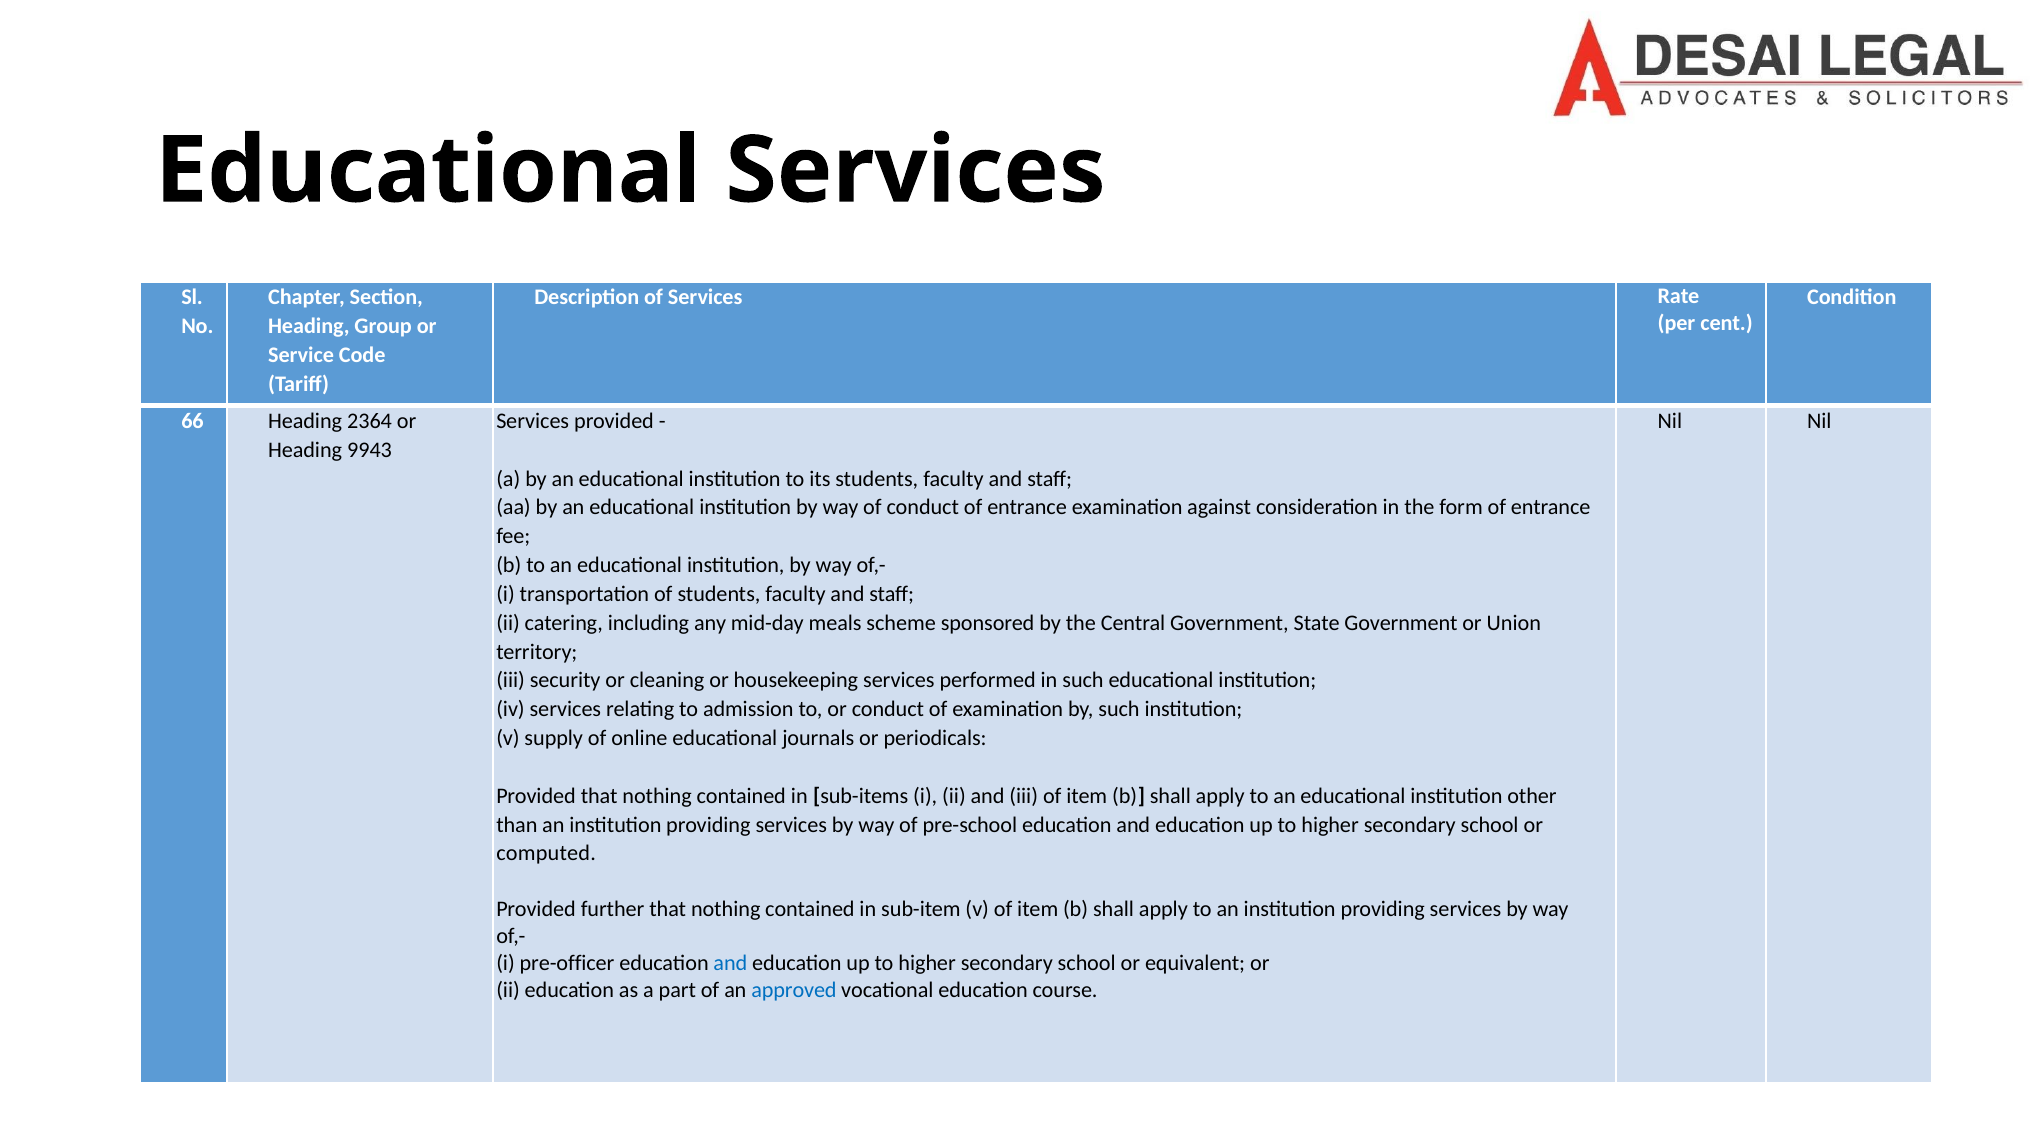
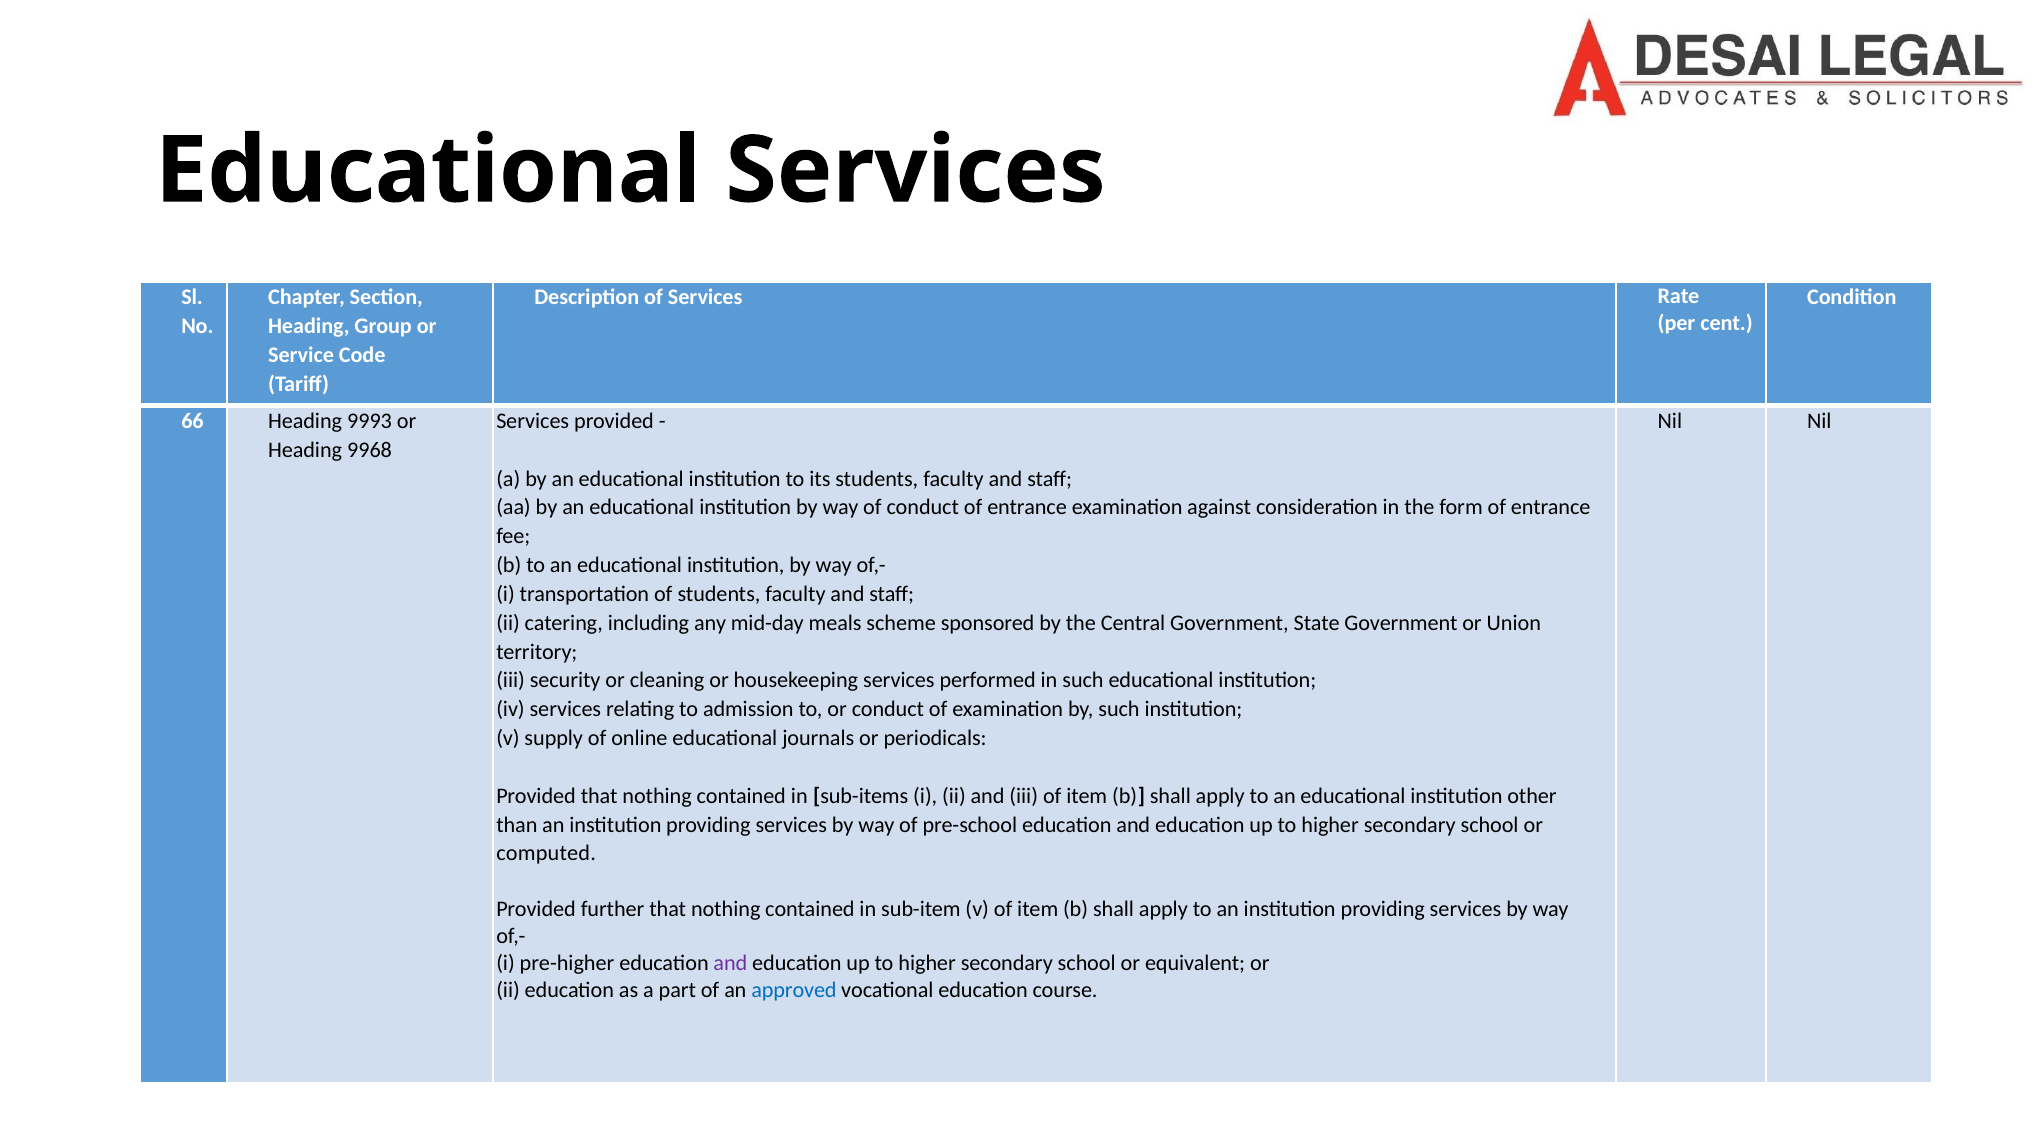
2364: 2364 -> 9993
9943: 9943 -> 9968
pre-officer: pre-officer -> pre-higher
and at (730, 963) colour: blue -> purple
